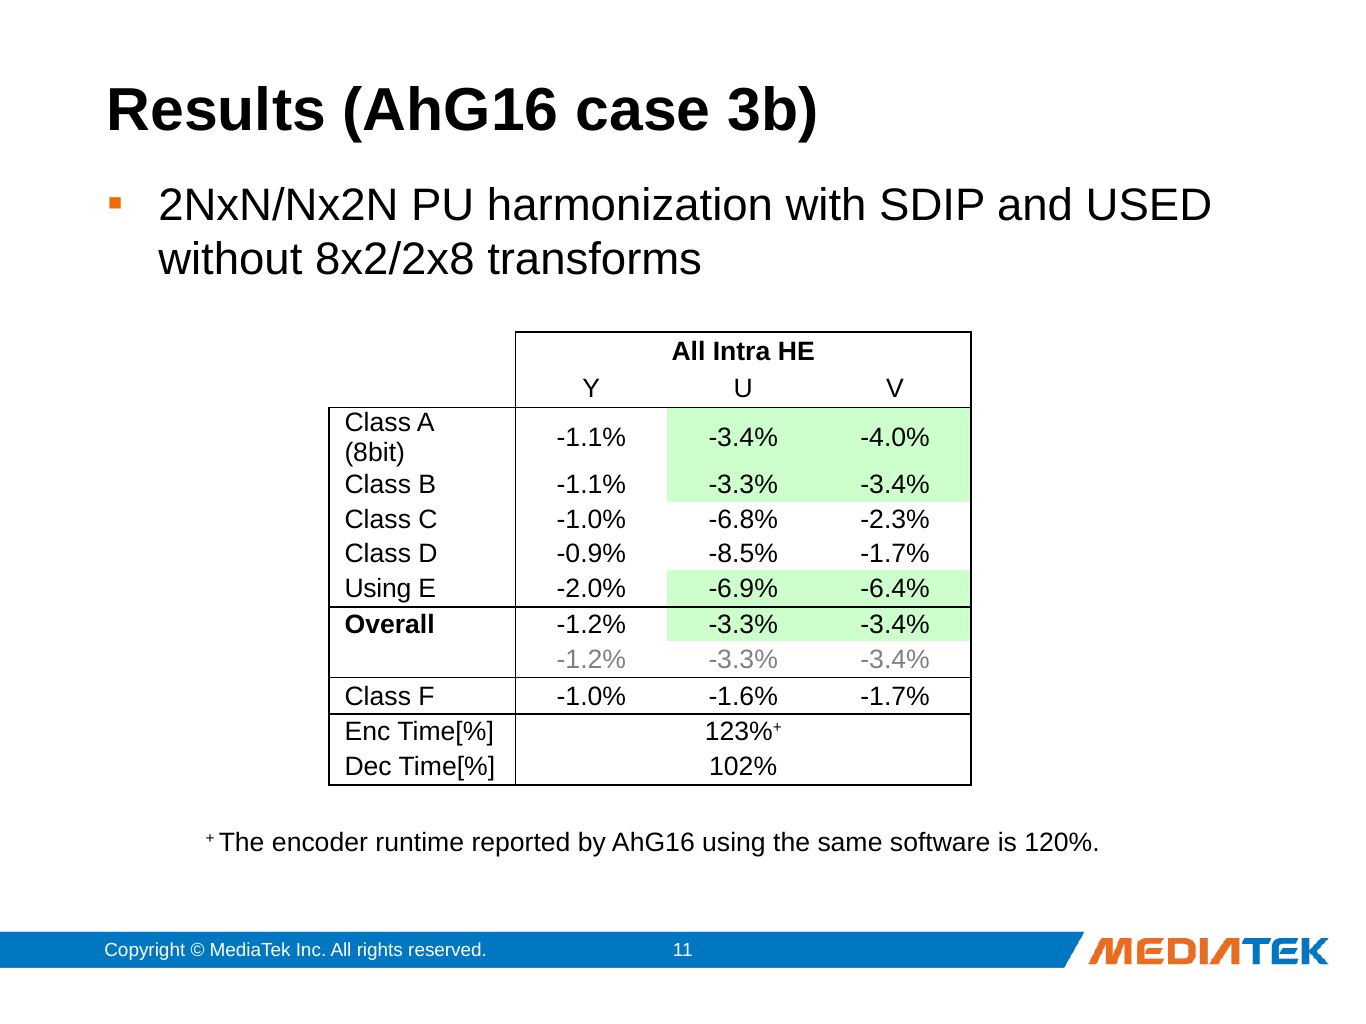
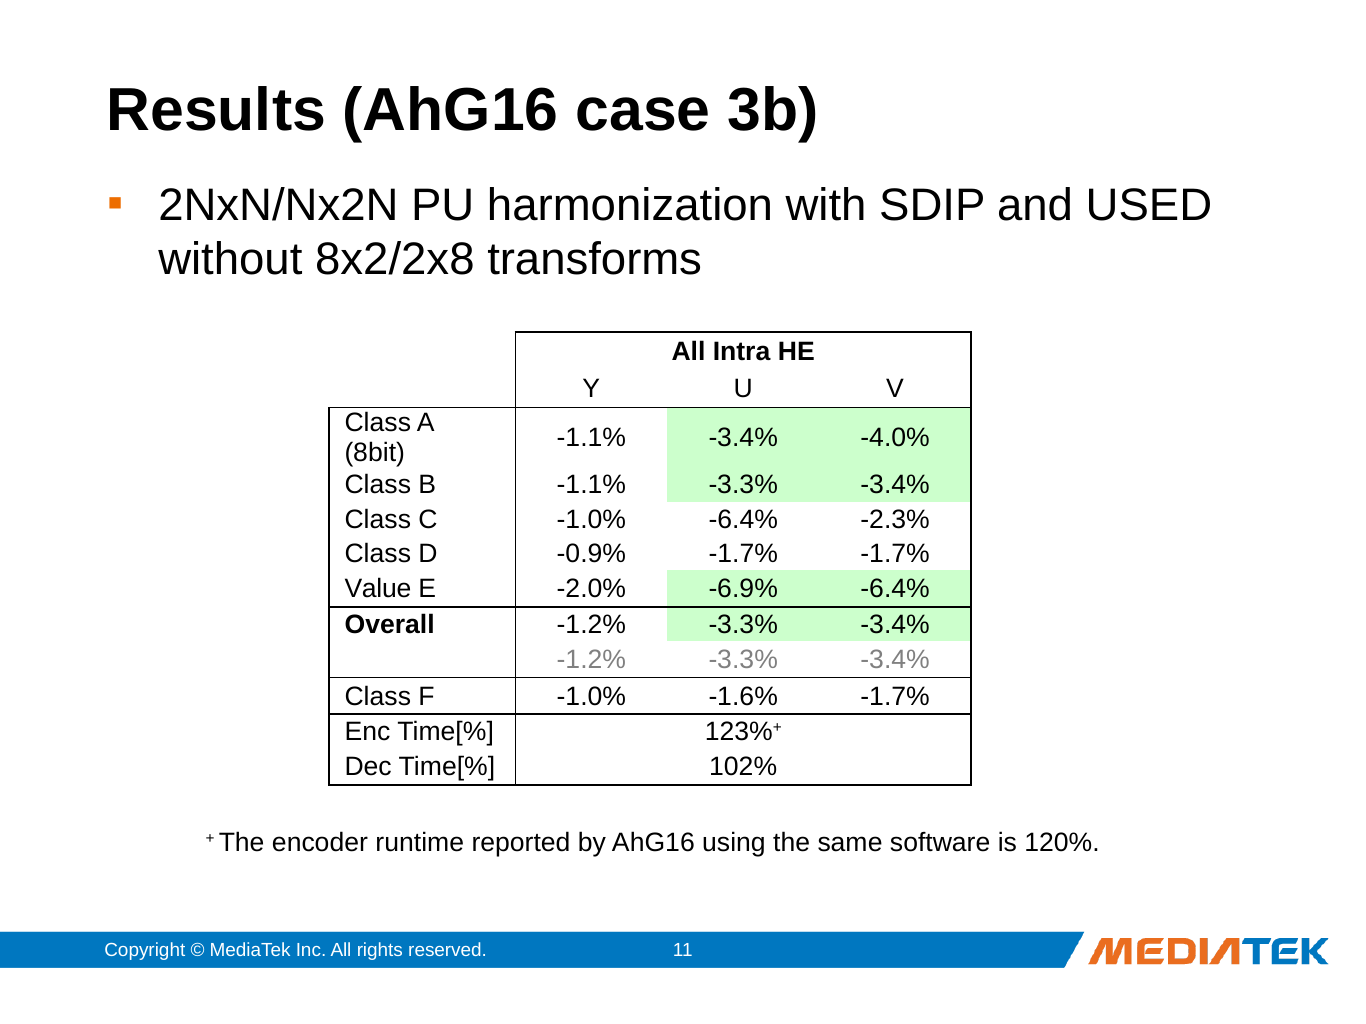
-1.0% -6.8%: -6.8% -> -6.4%
-0.9% -8.5%: -8.5% -> -1.7%
Using at (378, 589): Using -> Value
